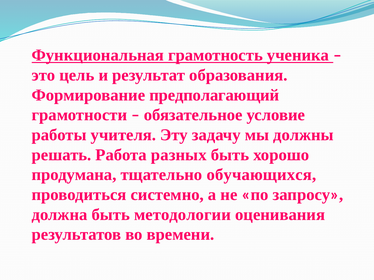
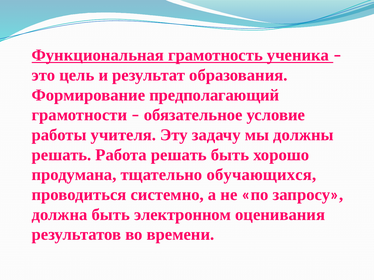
Работа разных: разных -> решать
методологии: методологии -> электронном
